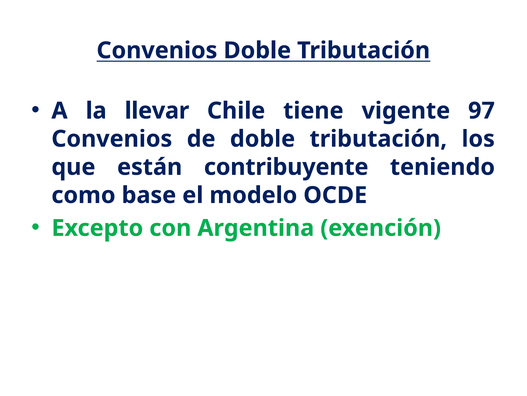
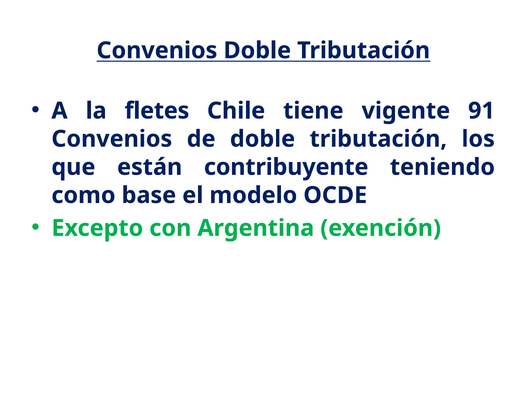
llevar: llevar -> fletes
97: 97 -> 91
